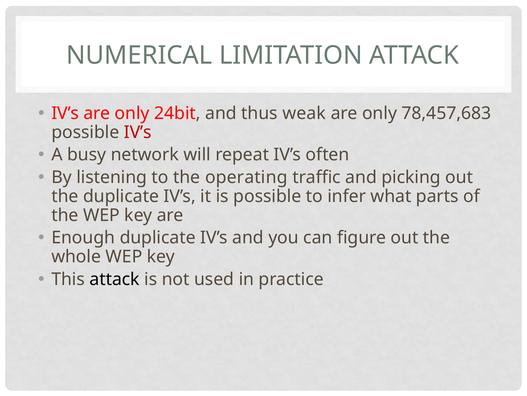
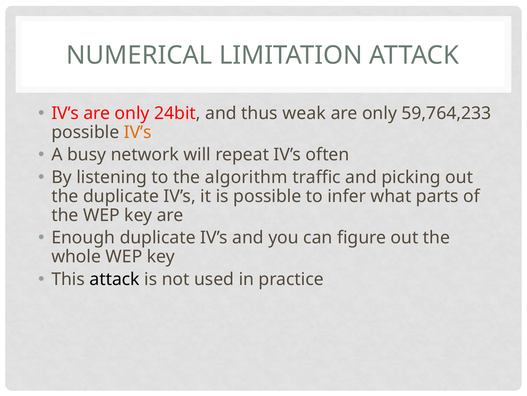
78,457,683: 78,457,683 -> 59,764,233
IV’s at (138, 132) colour: red -> orange
operating: operating -> algorithm
